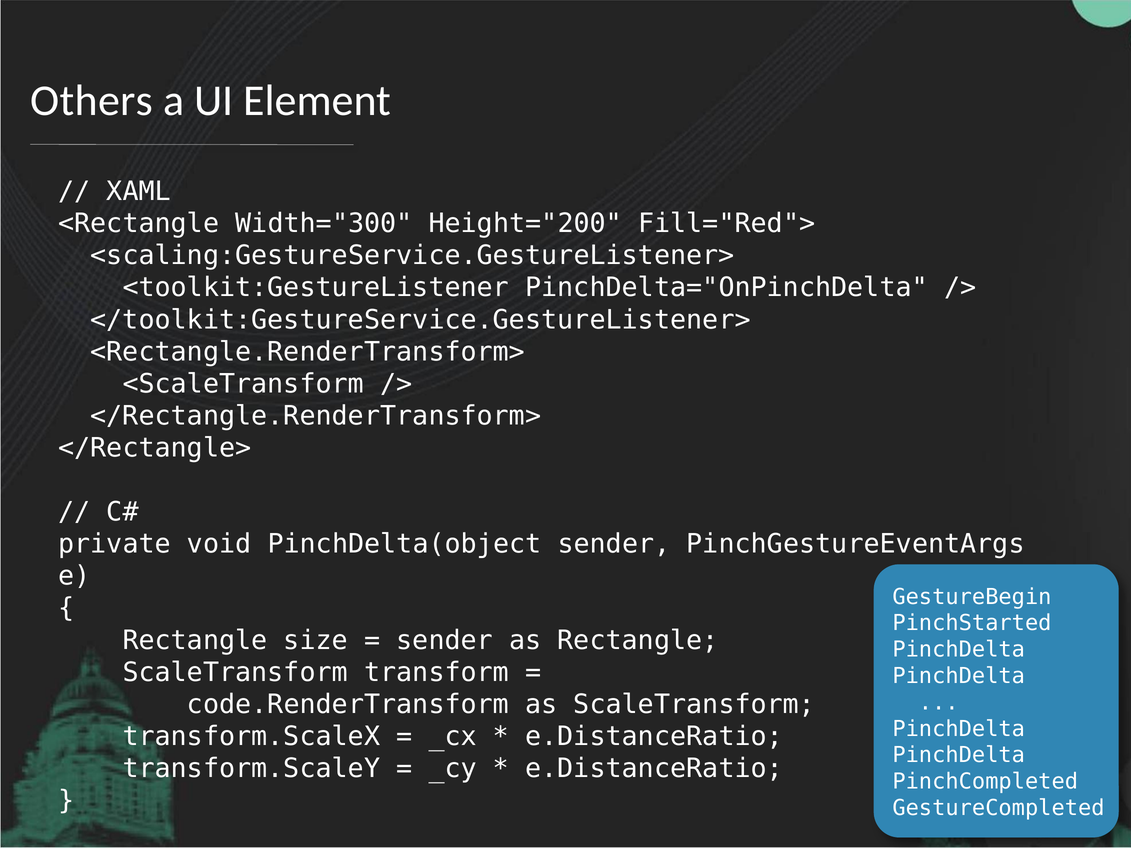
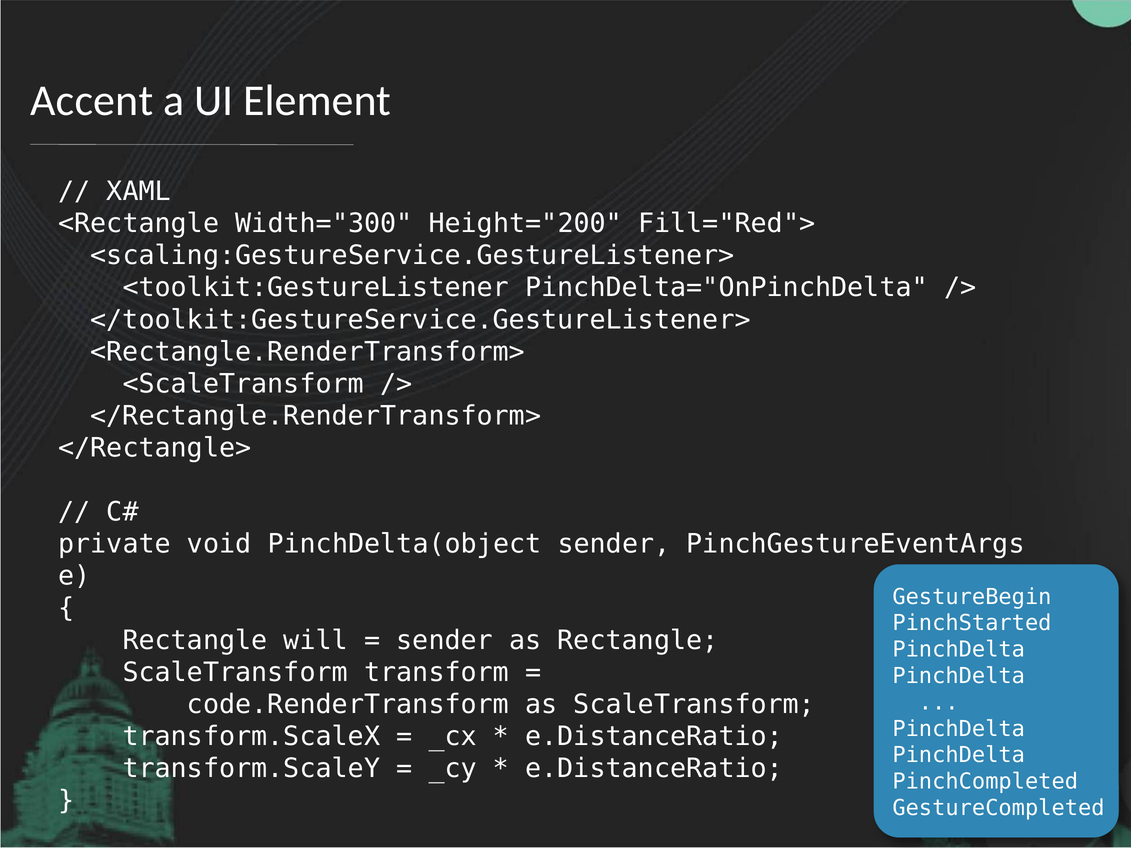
Others: Others -> Accent
size: size -> will
